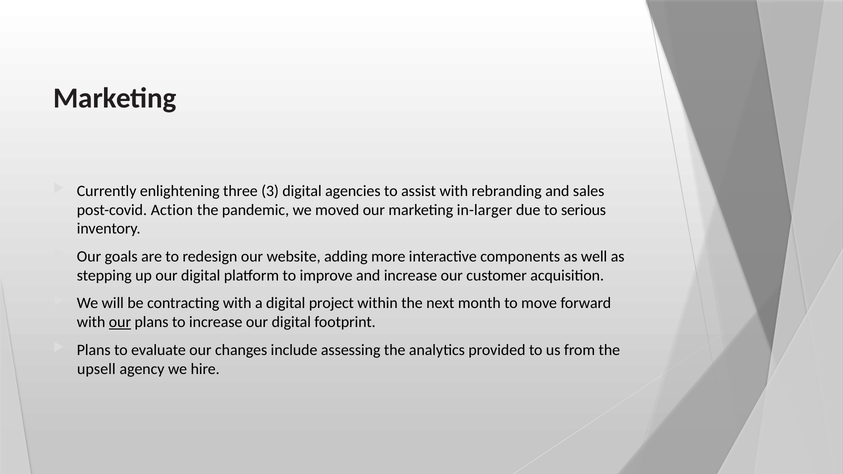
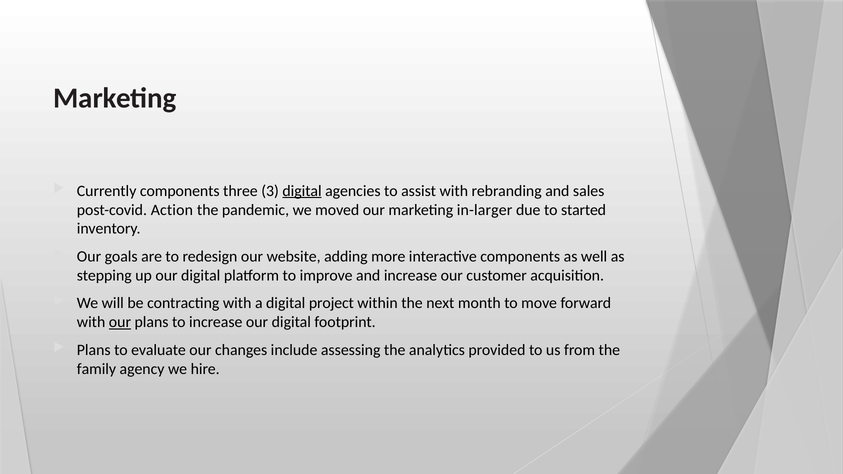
Currently enlightening: enlightening -> components
digital at (302, 191) underline: none -> present
serious: serious -> started
upsell: upsell -> family
